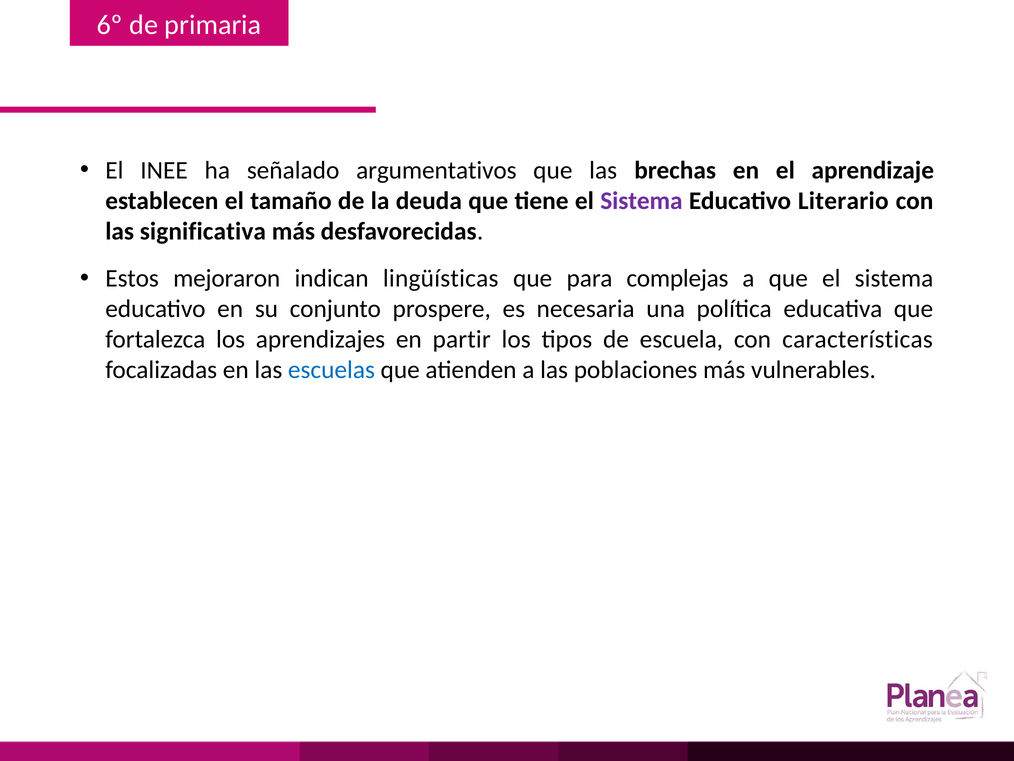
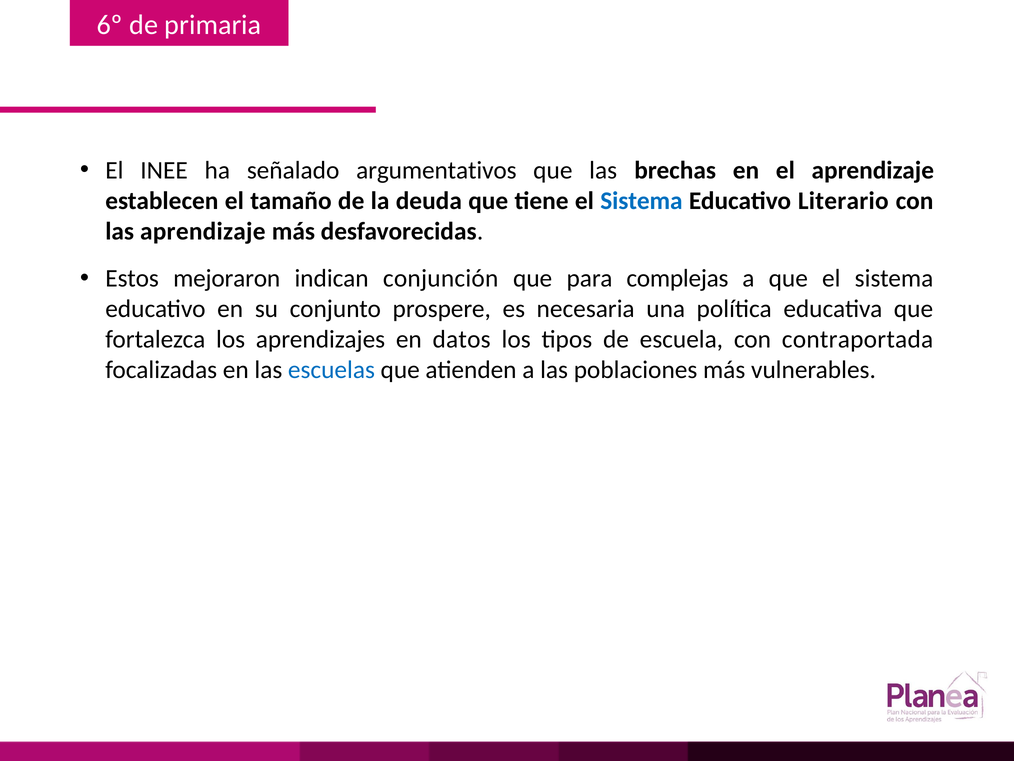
Sistema at (641, 201) colour: purple -> blue
las significativa: significativa -> aprendizaje
lingüísticas: lingüísticas -> conjunción
partir: partir -> datos
características: características -> contraportada
